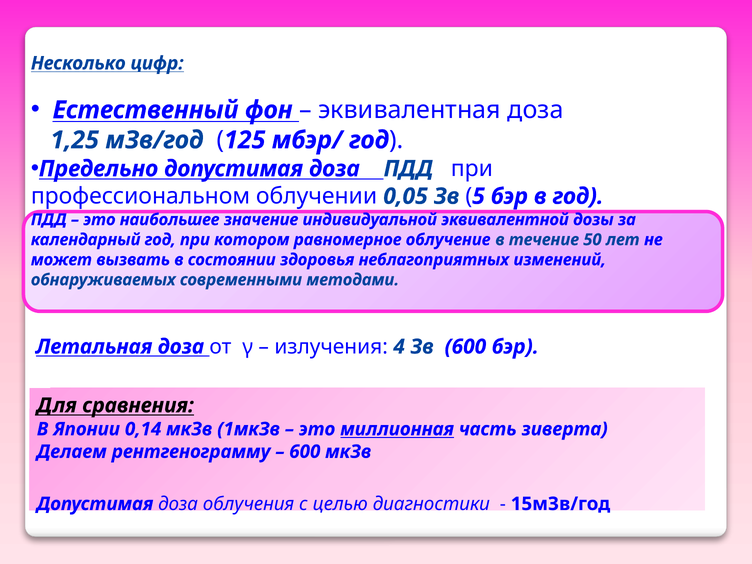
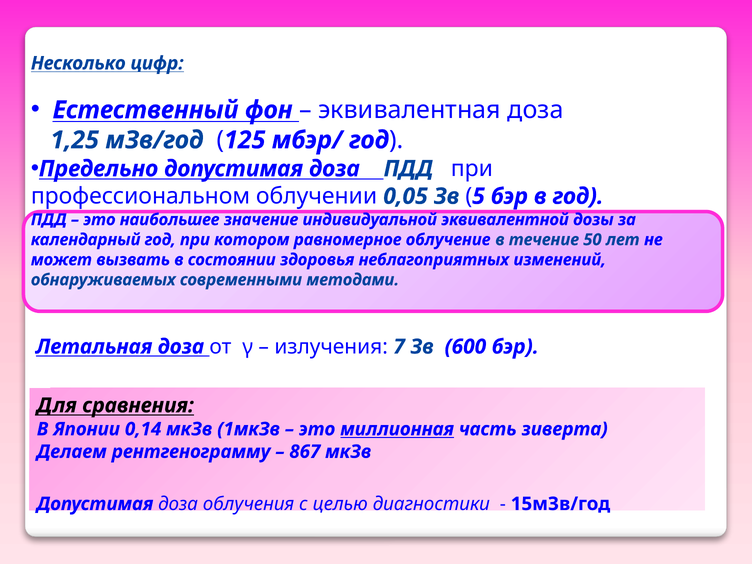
4: 4 -> 7
600 at (305, 452): 600 -> 867
